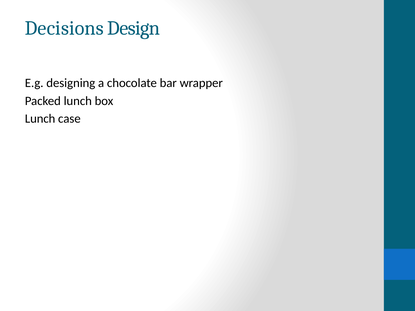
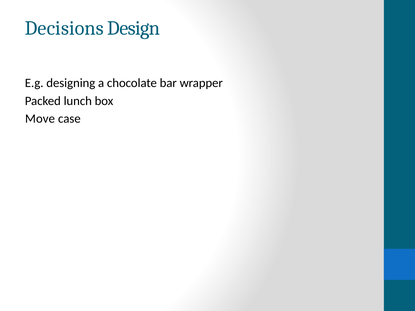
Lunch at (40, 119): Lunch -> Move
